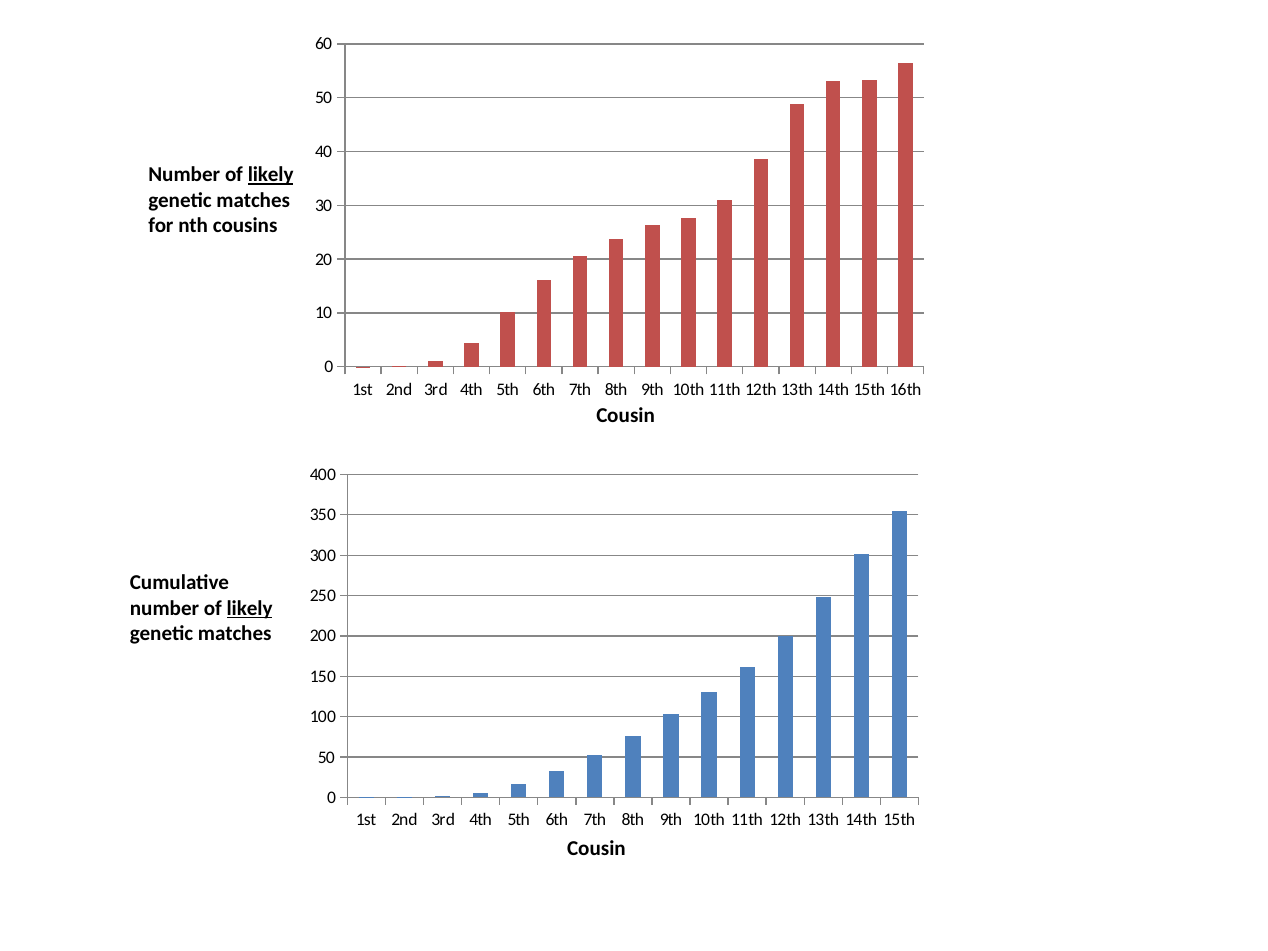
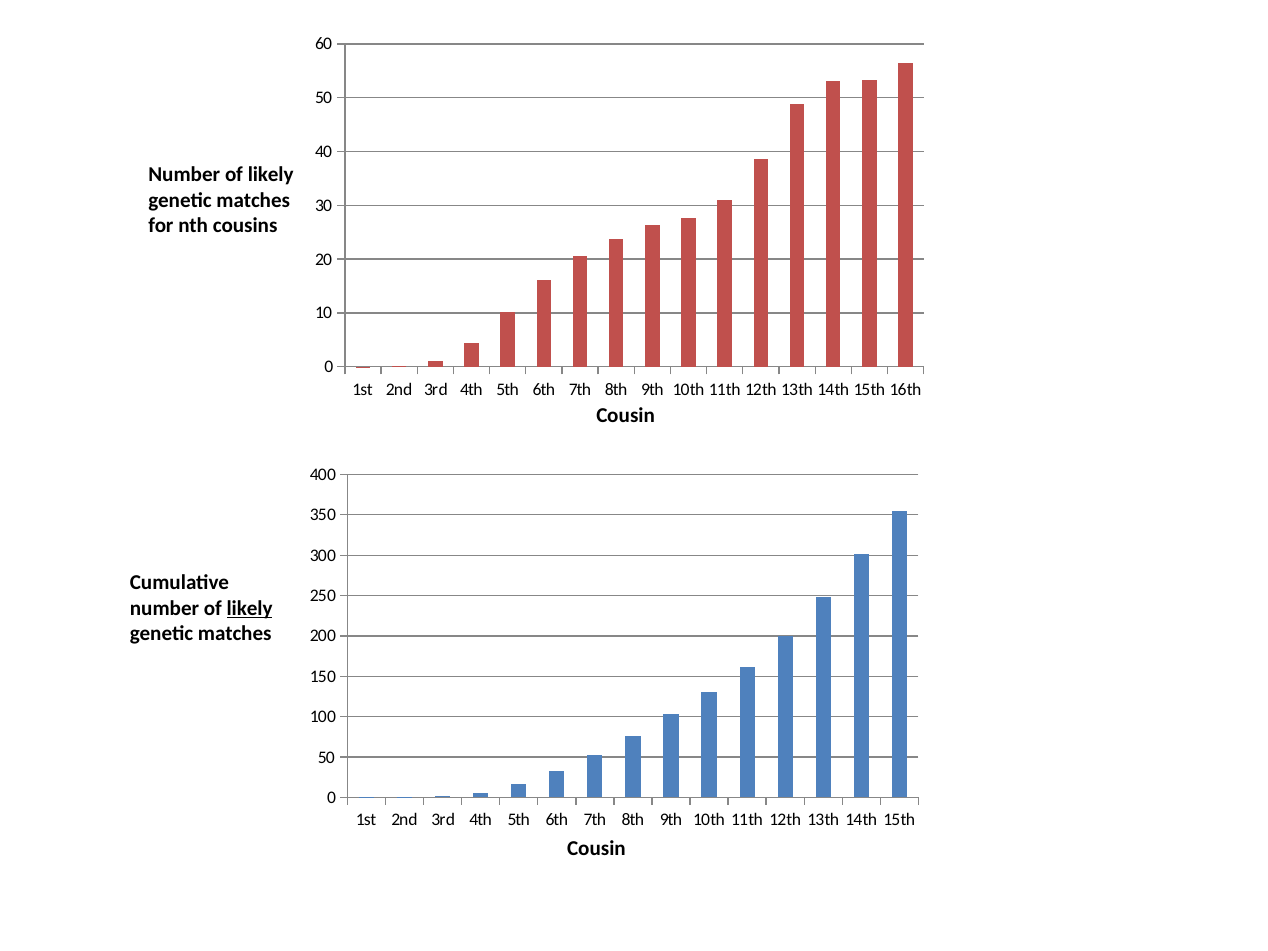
likely at (271, 175) underline: present -> none
